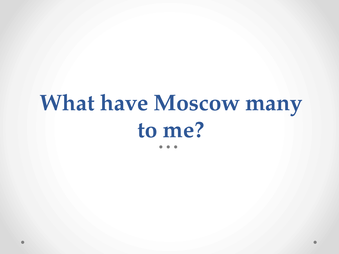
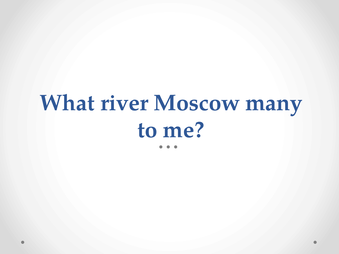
have: have -> river
